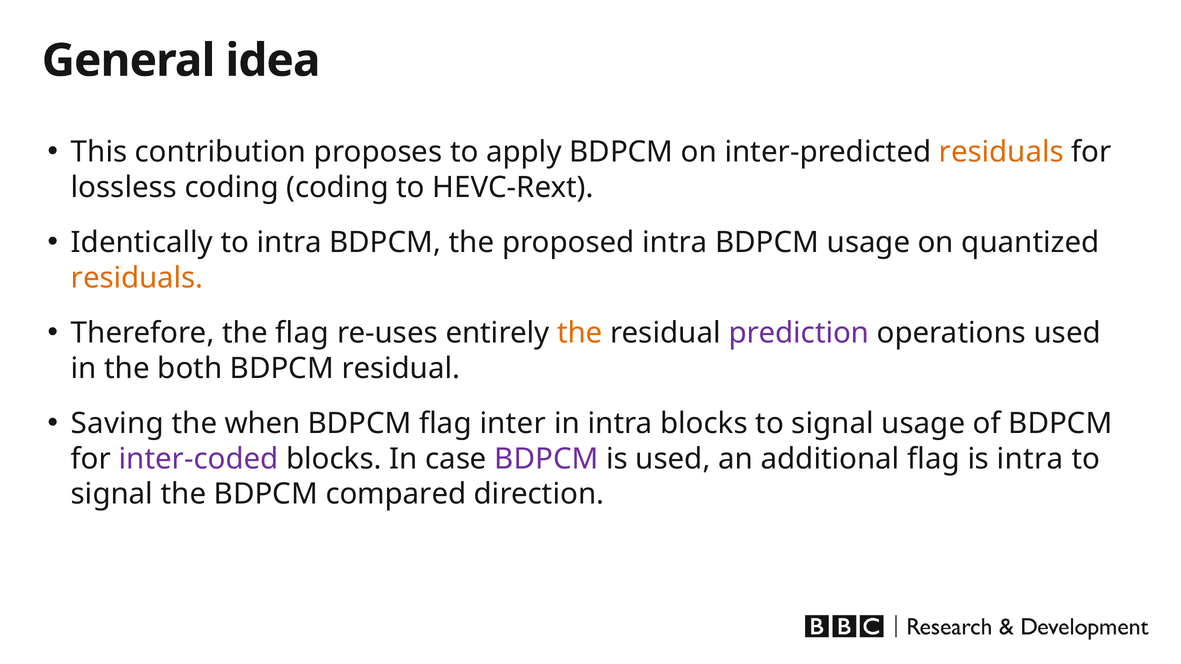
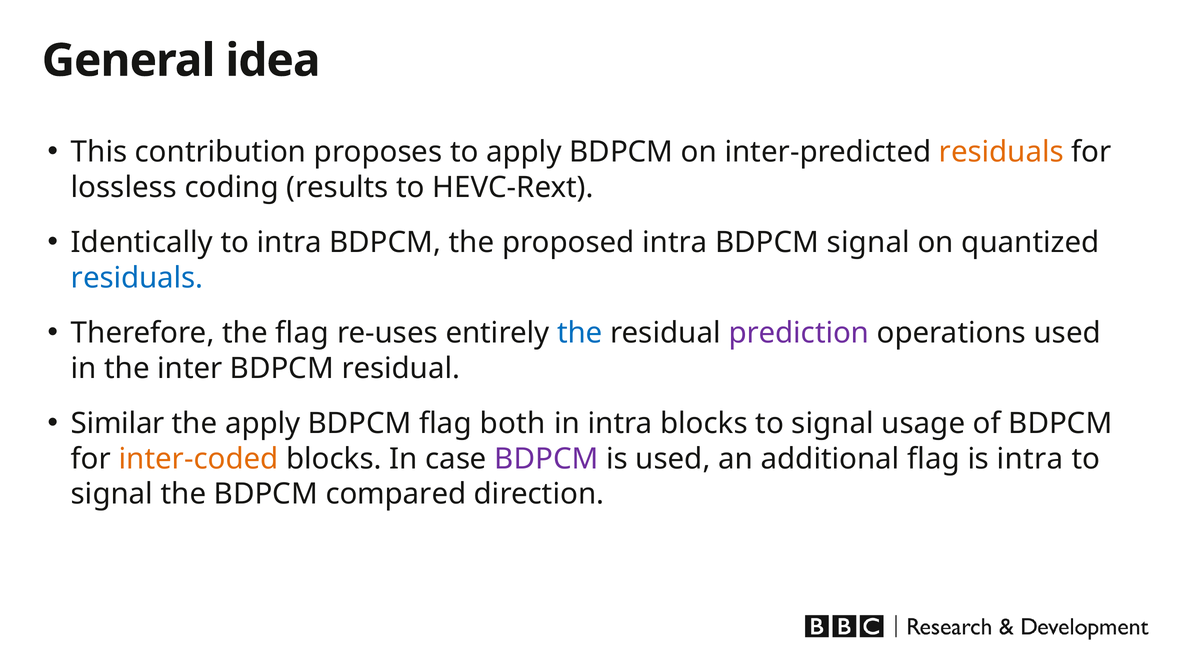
coding coding: coding -> results
BDPCM usage: usage -> signal
residuals at (137, 278) colour: orange -> blue
the at (580, 333) colour: orange -> blue
both: both -> inter
Saving: Saving -> Similar
the when: when -> apply
inter: inter -> both
inter-coded colour: purple -> orange
